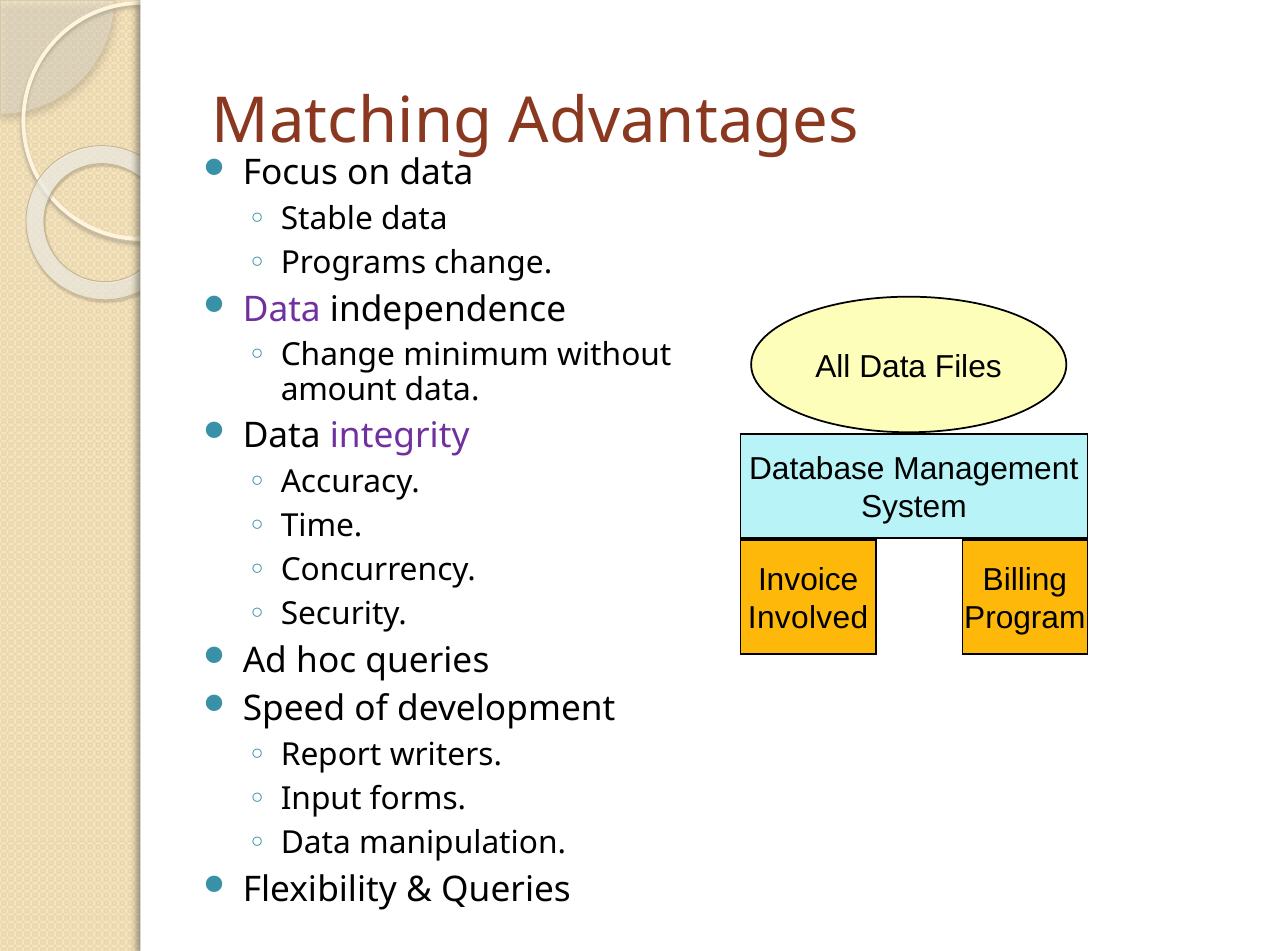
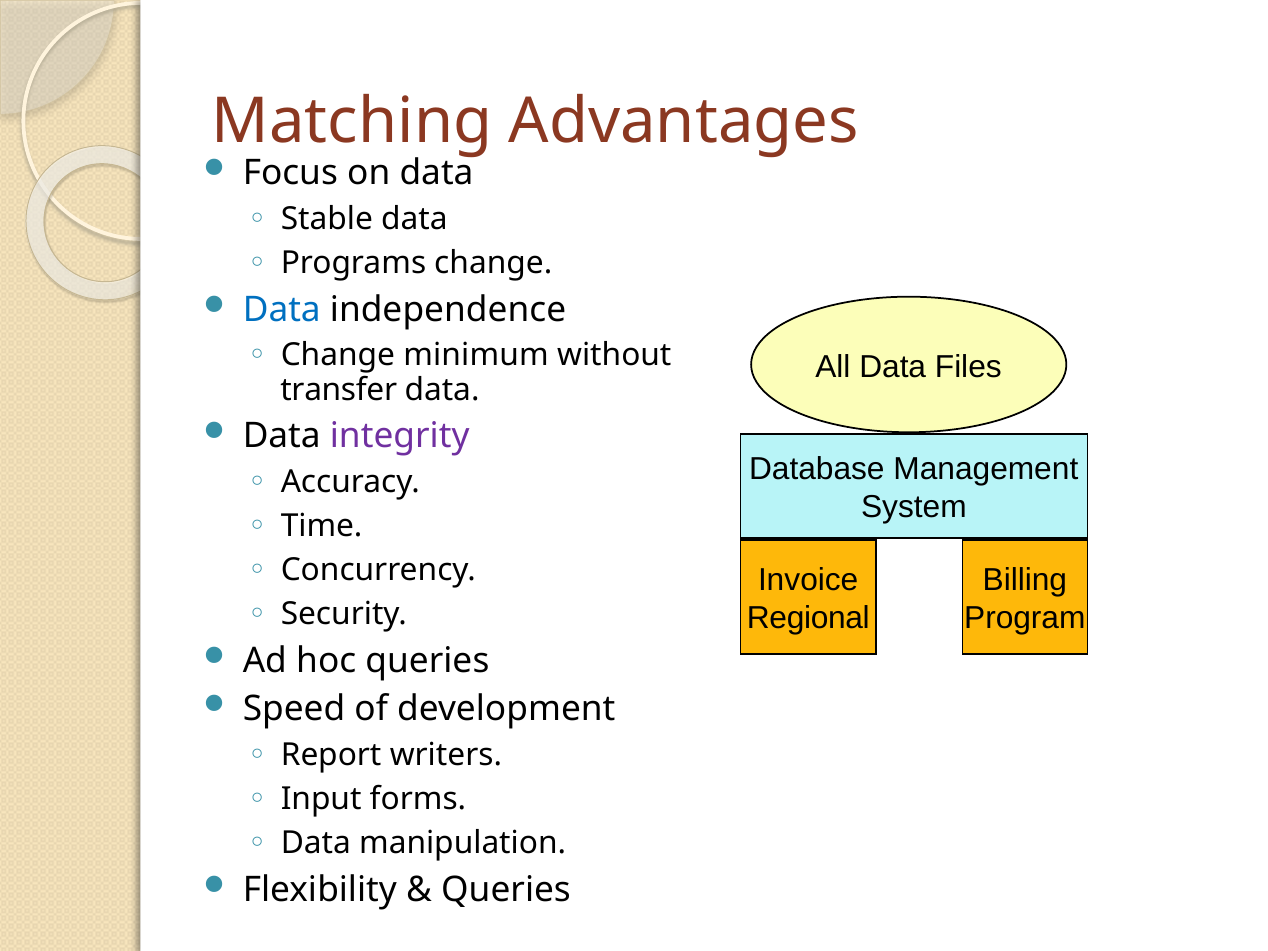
Data at (282, 309) colour: purple -> blue
amount: amount -> transfer
Involved: Involved -> Regional
